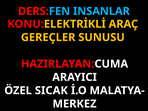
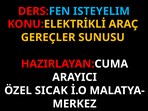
INSANLAR: INSANLAR -> ISTEYELIM
